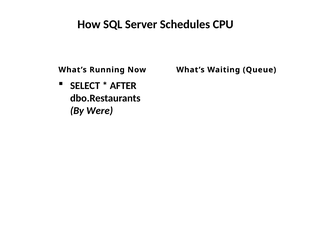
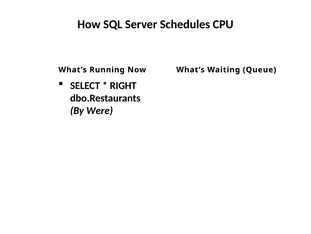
AFTER: AFTER -> RIGHT
